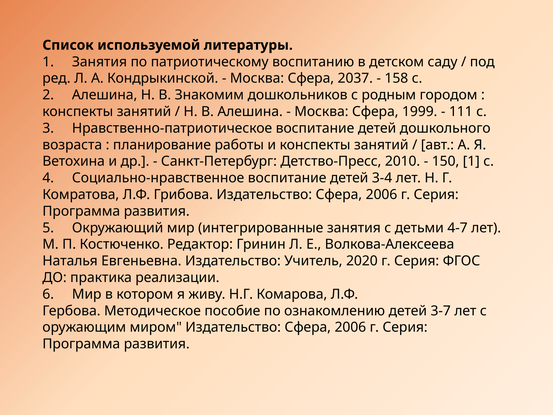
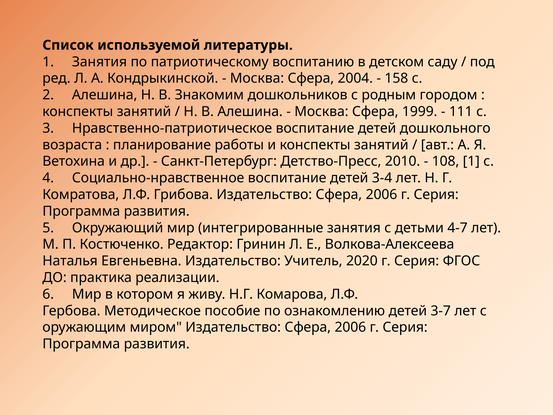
2037: 2037 -> 2004
150: 150 -> 108
